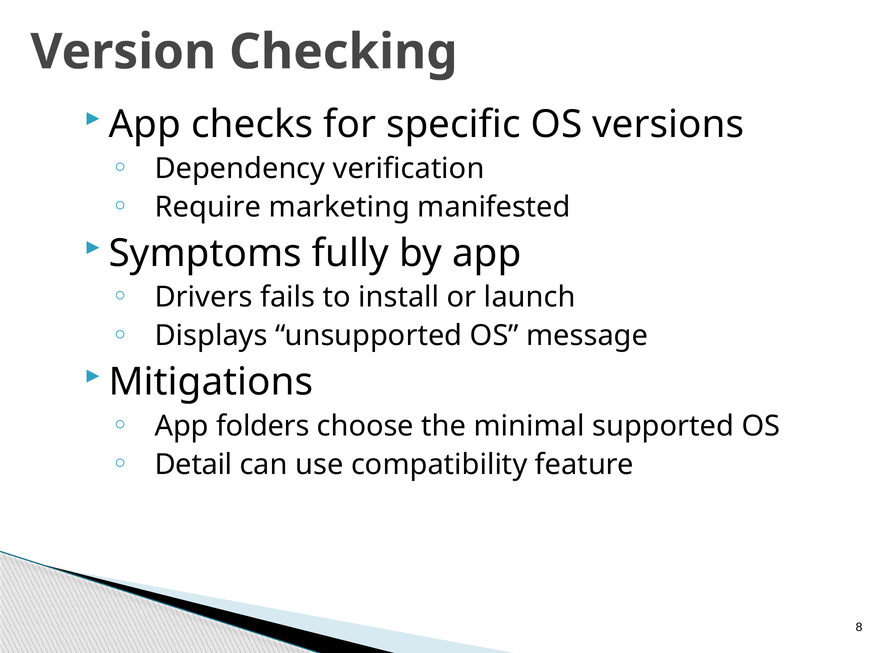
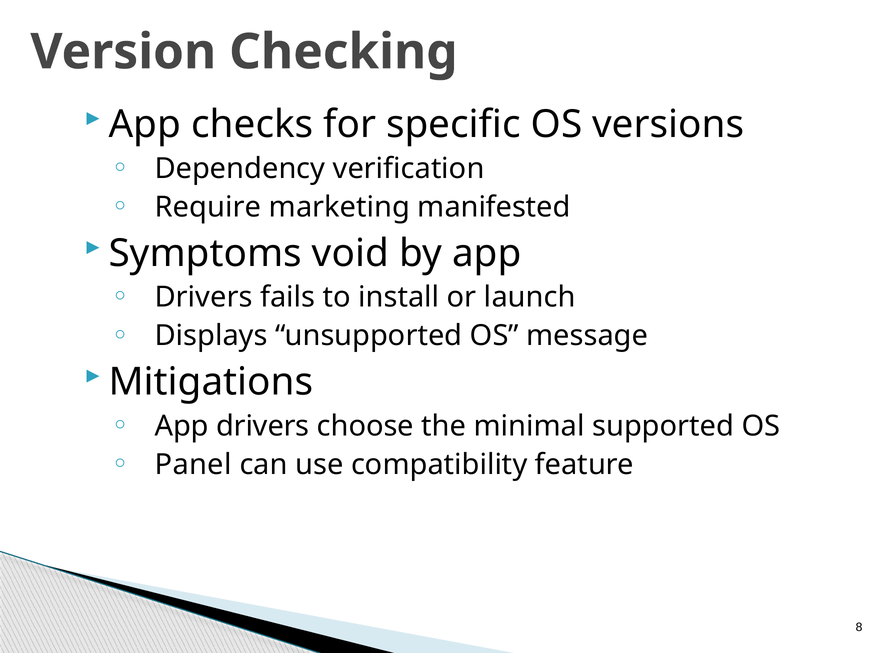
fully: fully -> void
App folders: folders -> drivers
Detail: Detail -> Panel
